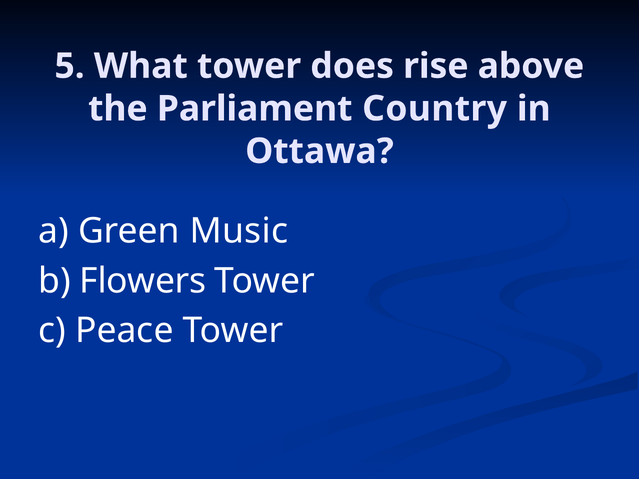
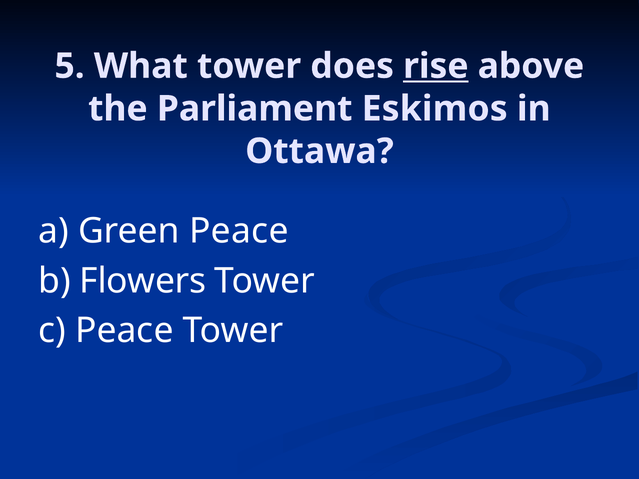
rise underline: none -> present
Country: Country -> Eskimos
Green Music: Music -> Peace
